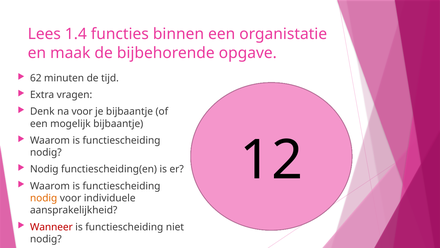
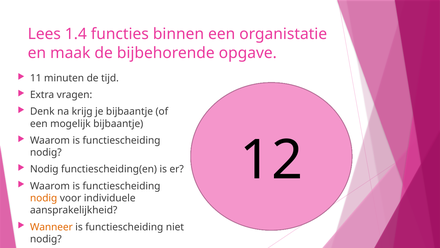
62 at (36, 78): 62 -> 11
na voor: voor -> krijg
Wanneer colour: red -> orange
